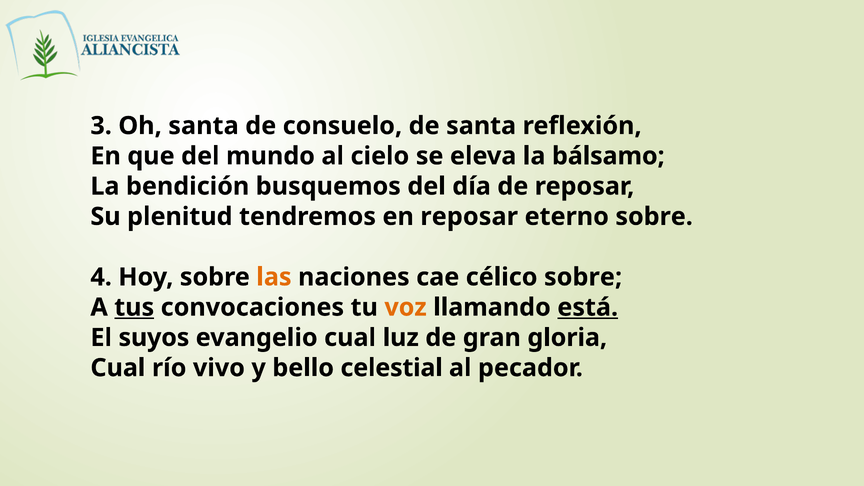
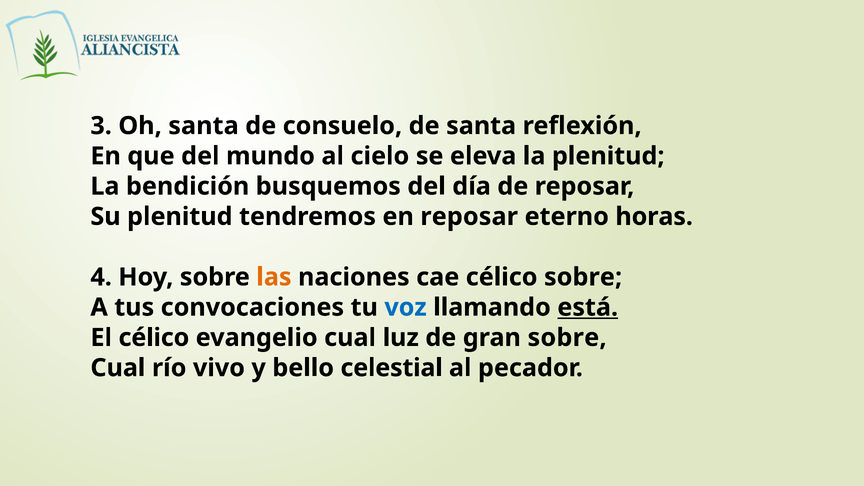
la bálsamo: bálsamo -> plenitud
eterno sobre: sobre -> horas
tus underline: present -> none
voz colour: orange -> blue
El suyos: suyos -> célico
gran gloria: gloria -> sobre
